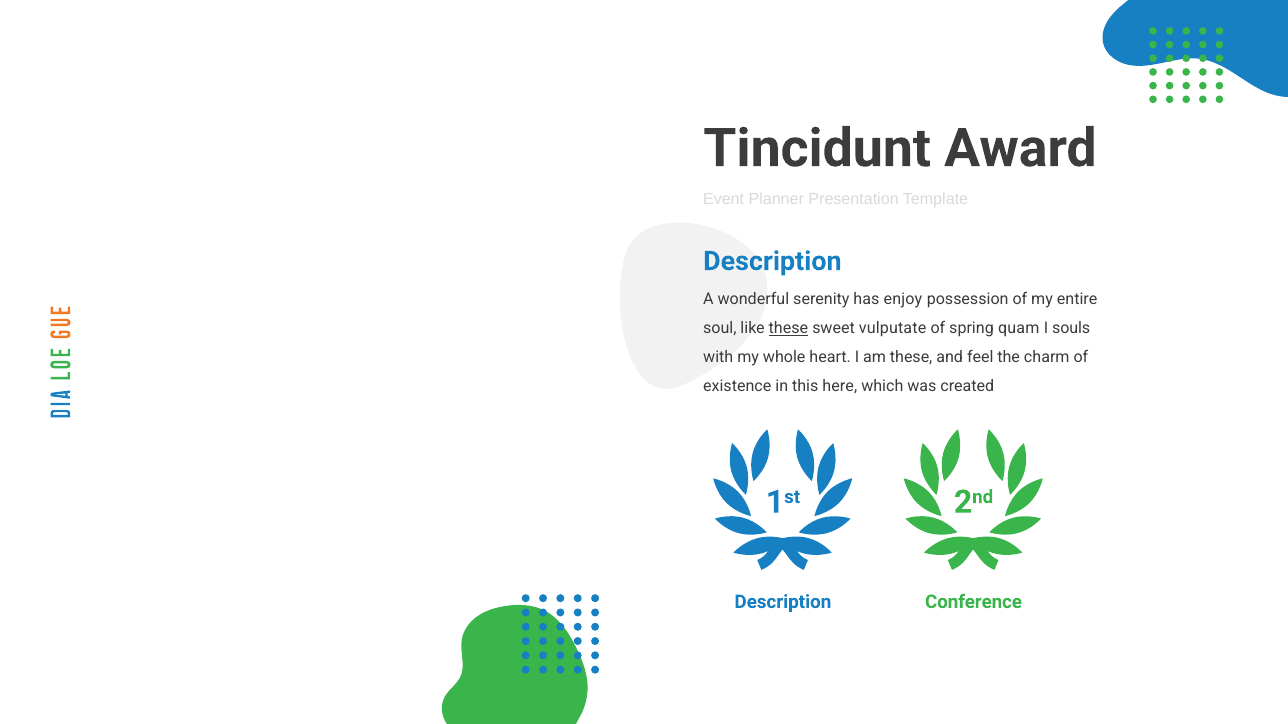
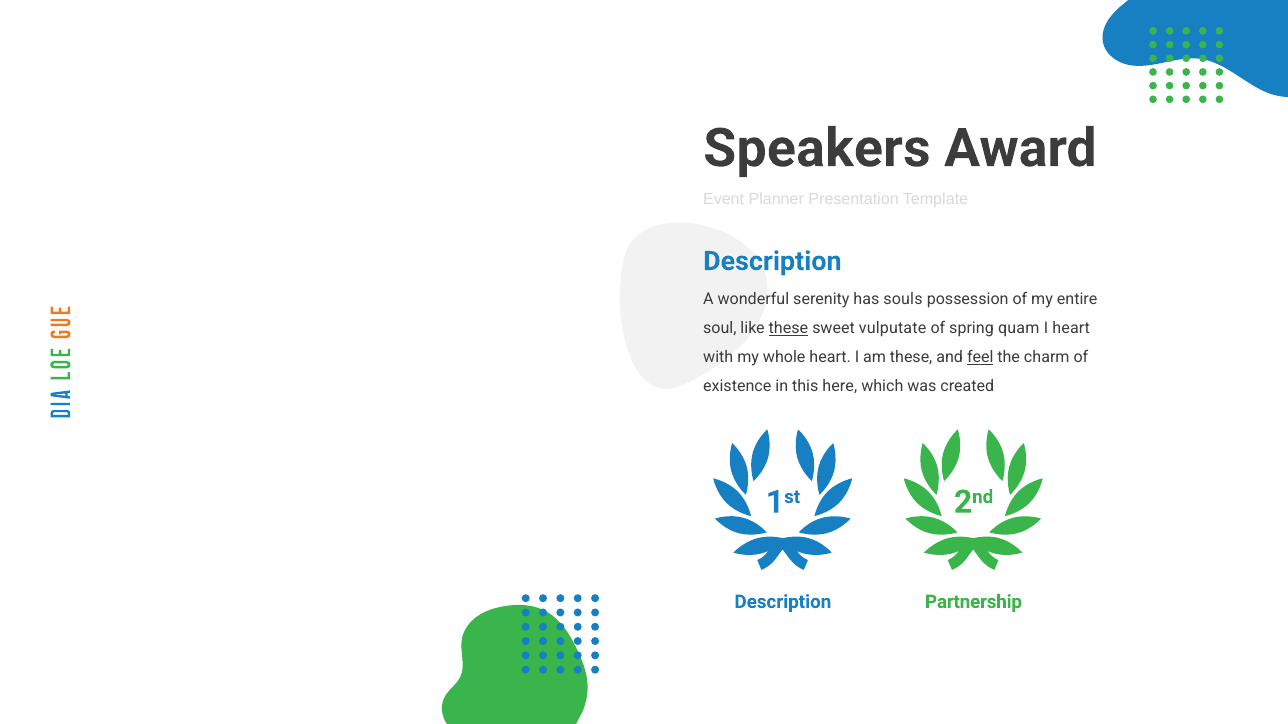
Tincidunt: Tincidunt -> Speakers
enjoy: enjoy -> souls
I souls: souls -> heart
feel underline: none -> present
Conference: Conference -> Partnership
